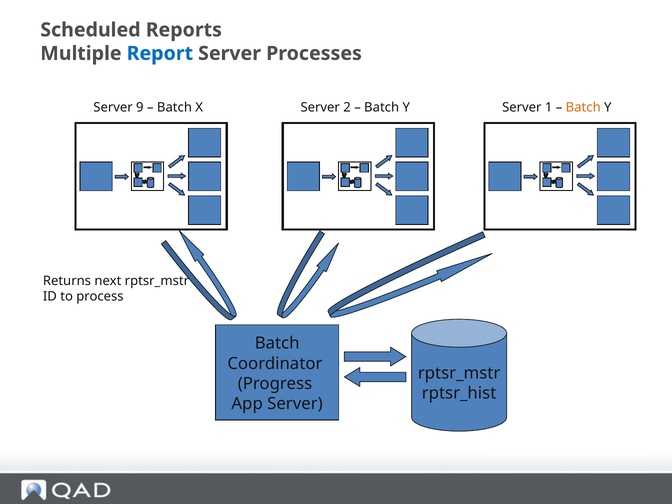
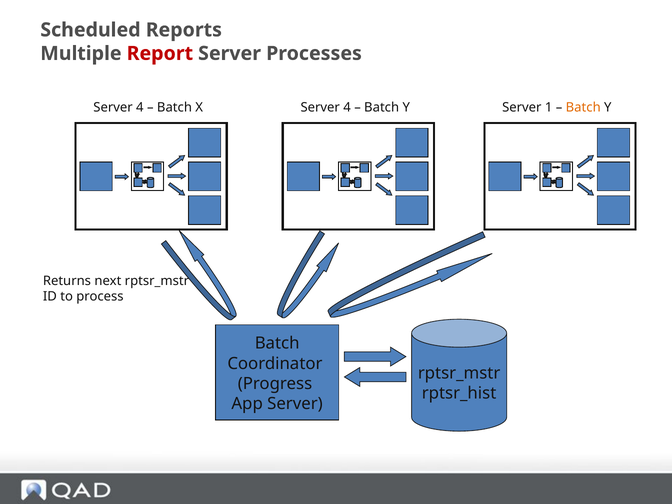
Report colour: blue -> red
9 at (140, 107): 9 -> 4
X Server 2: 2 -> 4
